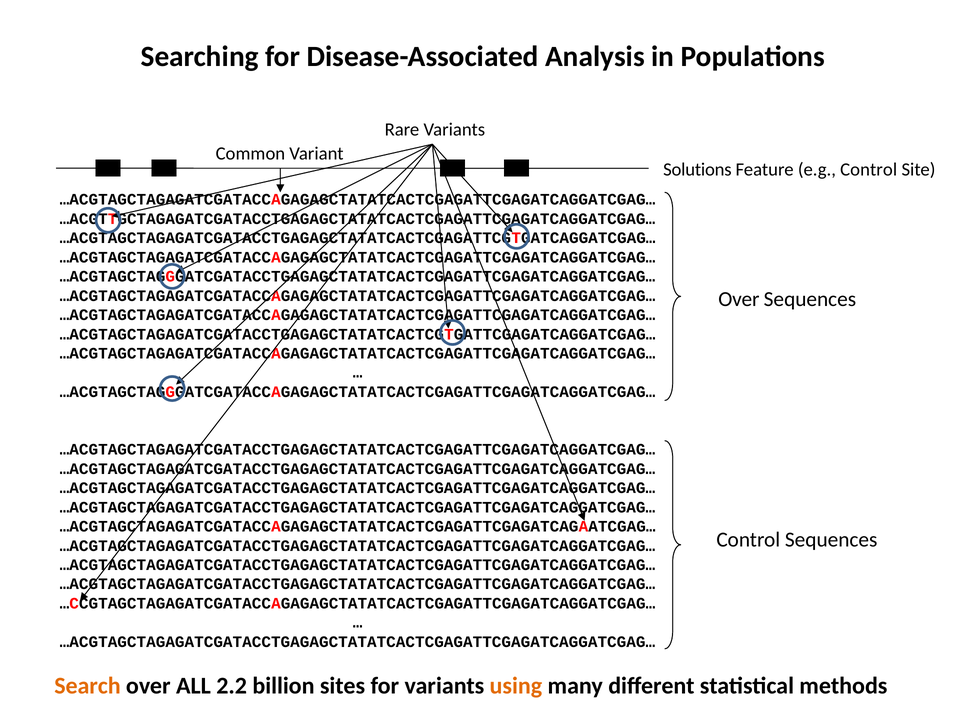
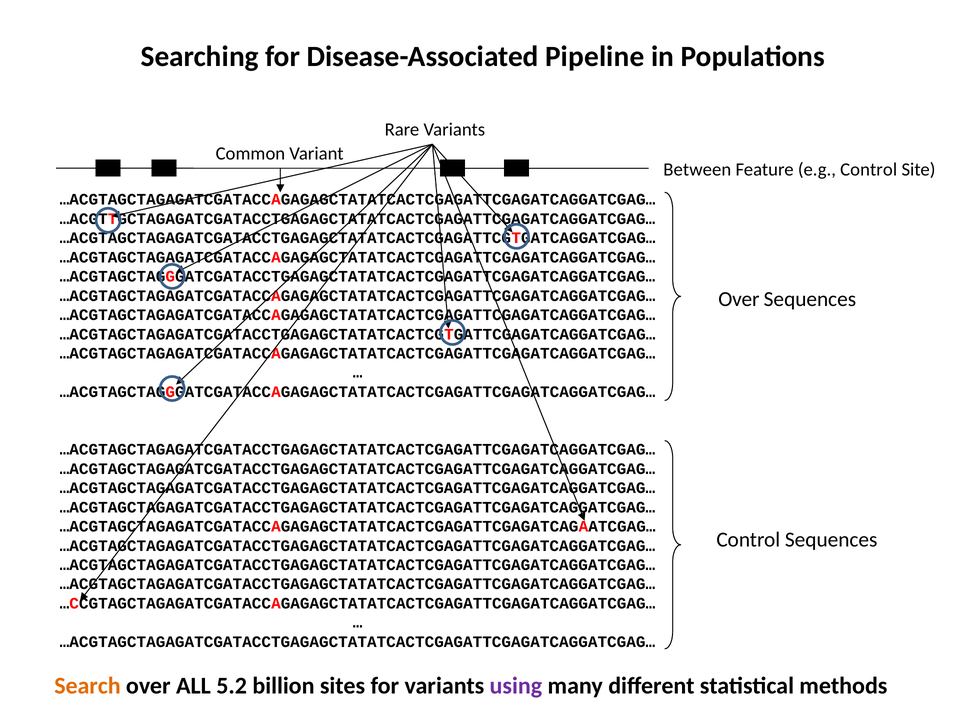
Analysis: Analysis -> Pipeline
Solutions: Solutions -> Between
2.2: 2.2 -> 5.2
using colour: orange -> purple
